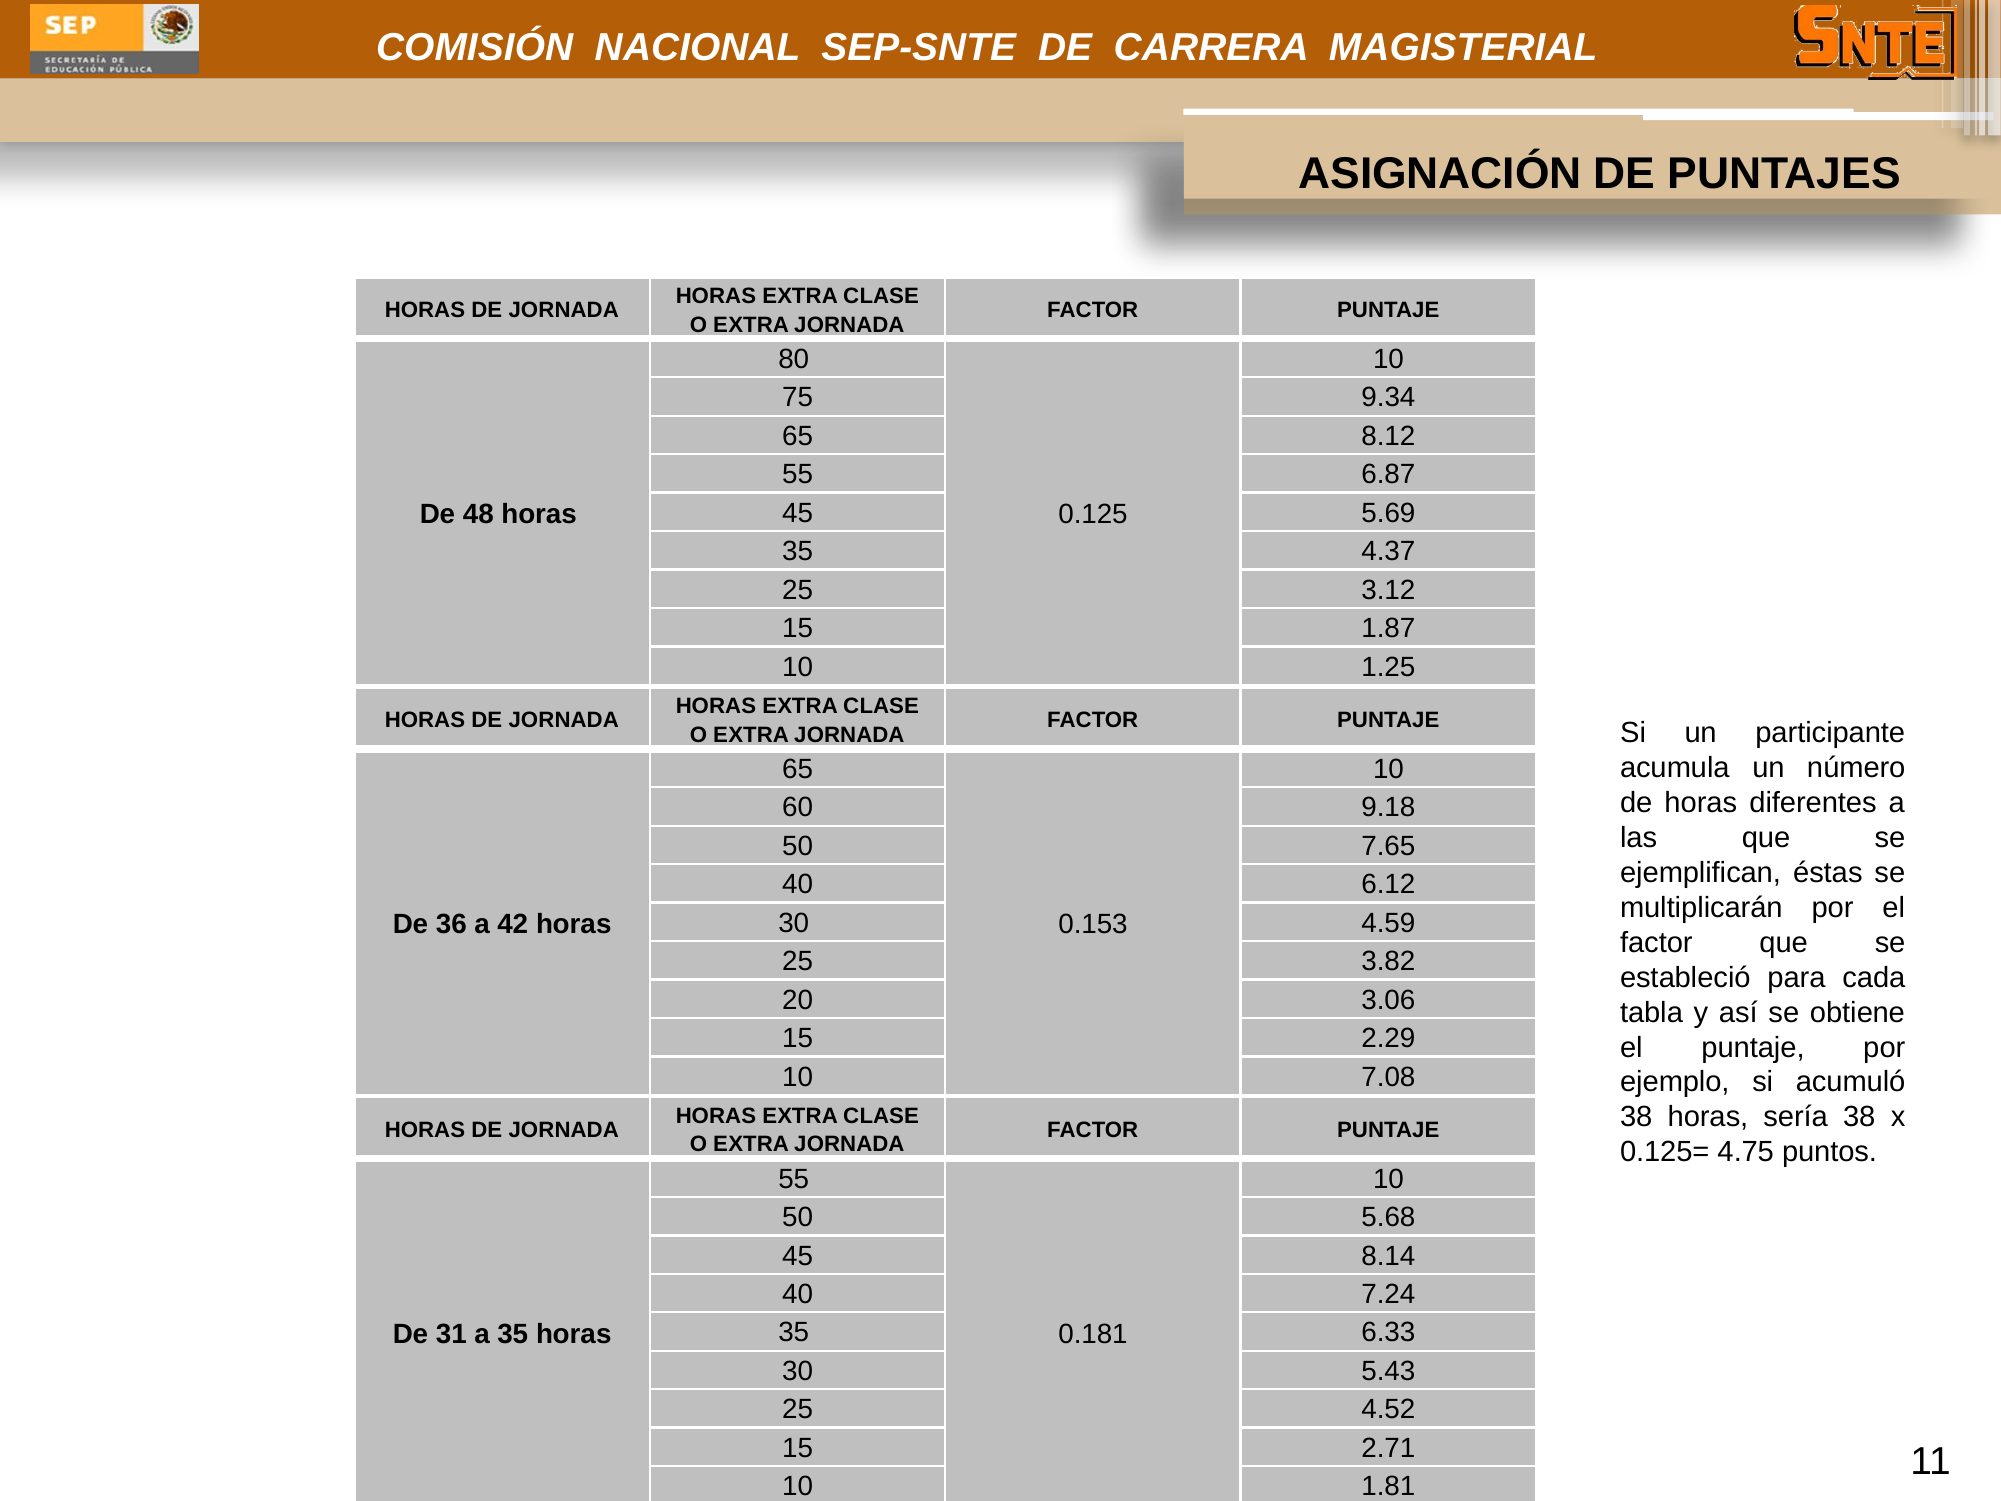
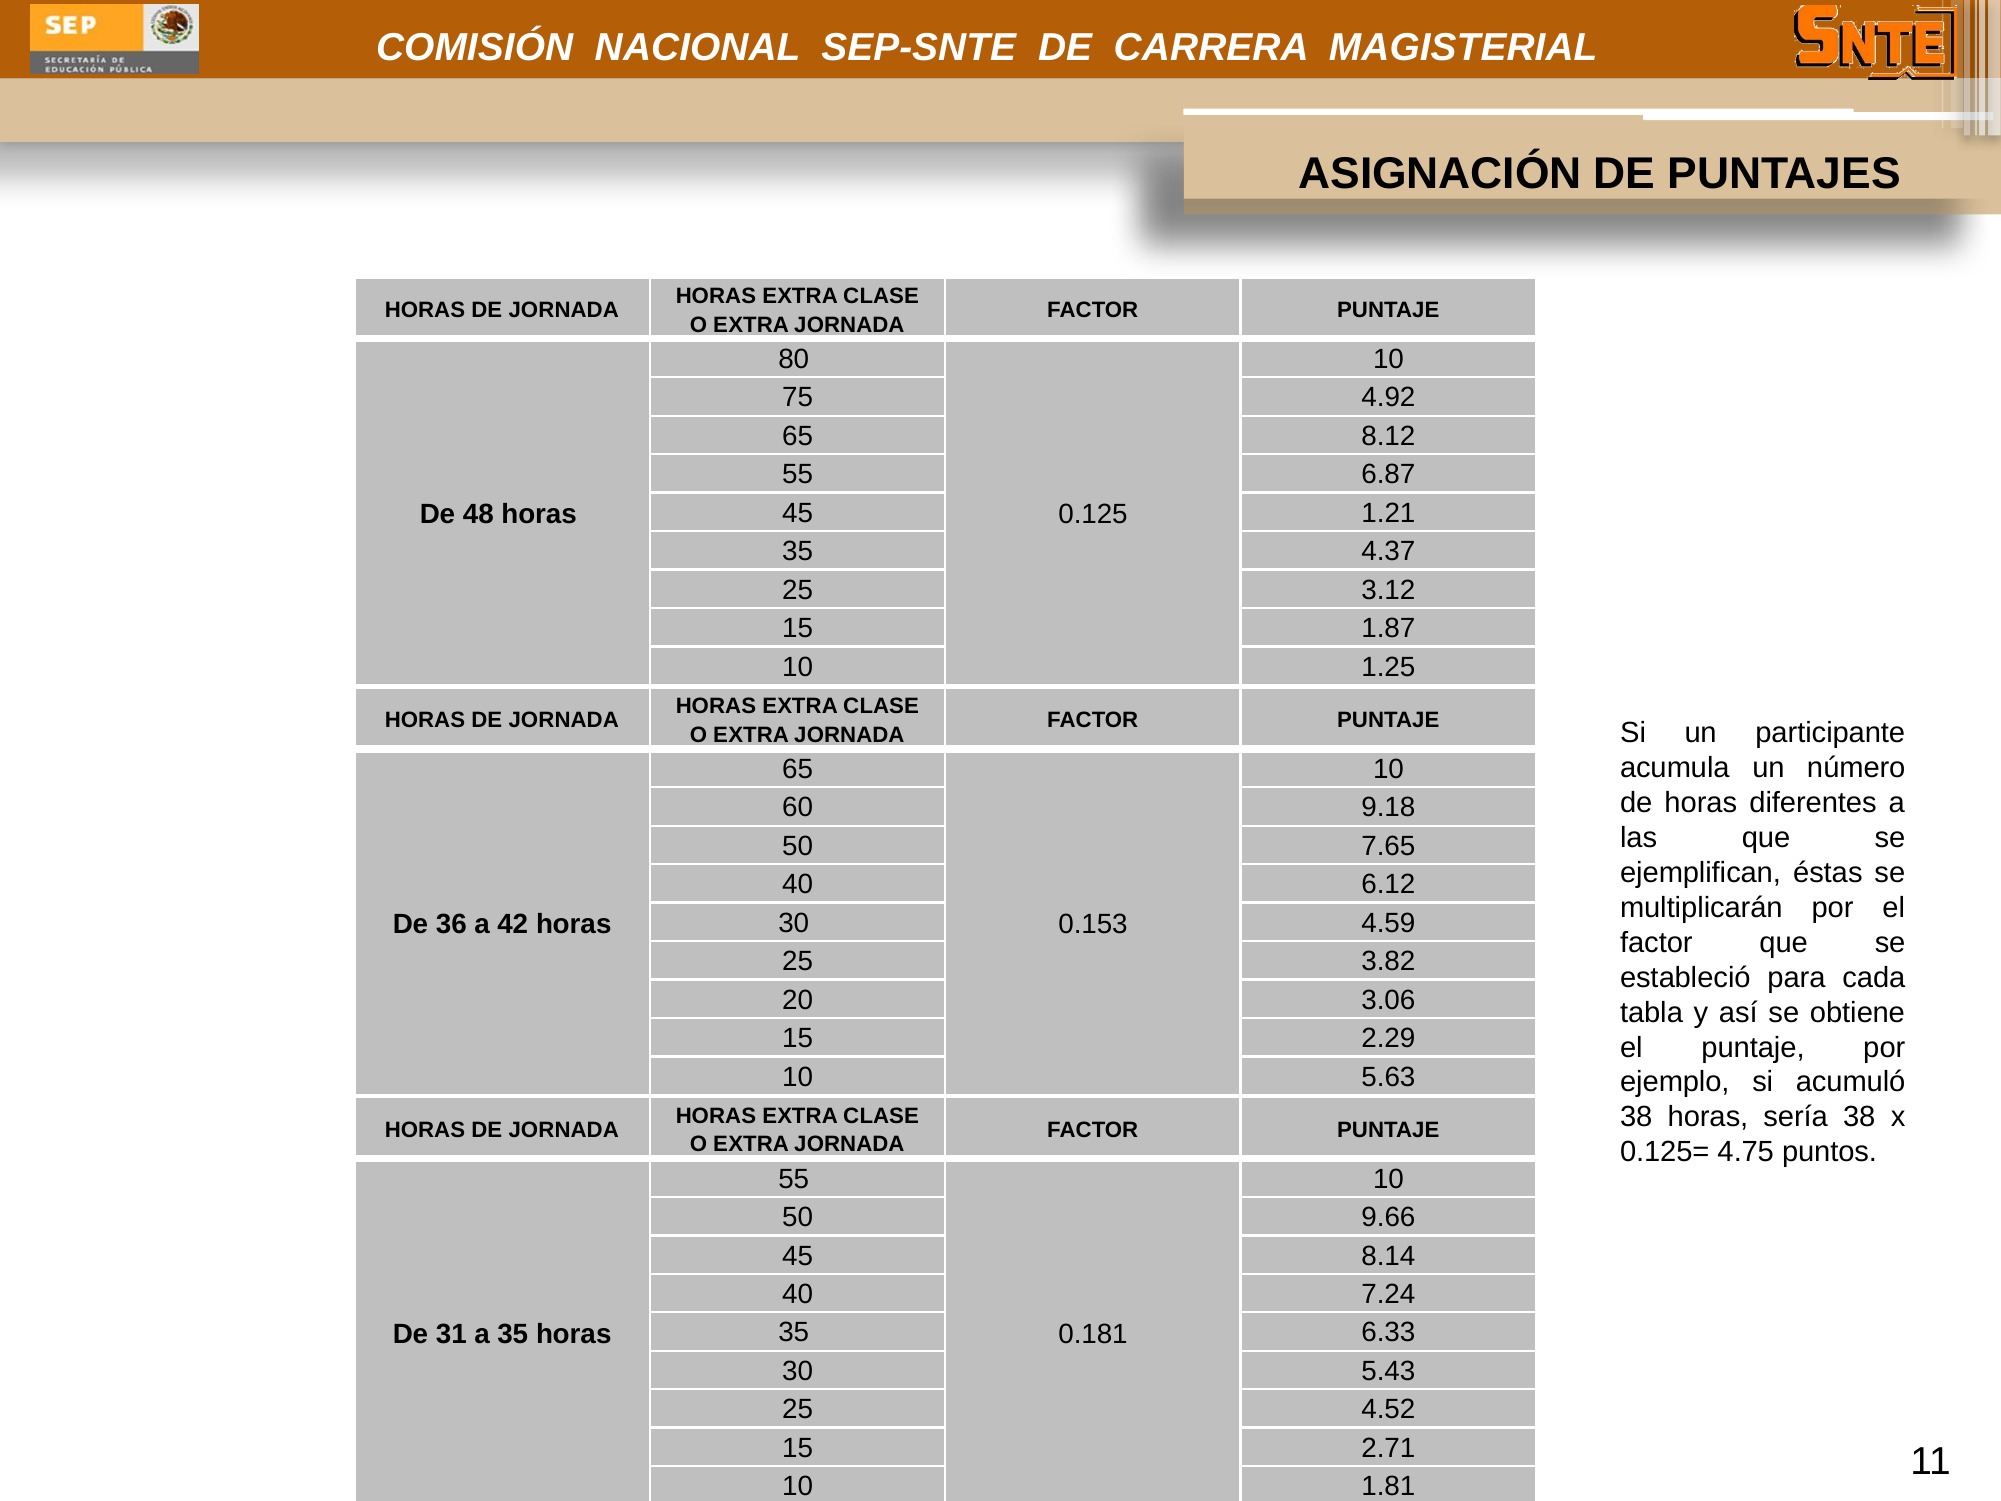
9.34: 9.34 -> 4.92
5.69: 5.69 -> 1.21
7.08: 7.08 -> 5.63
5.68: 5.68 -> 9.66
